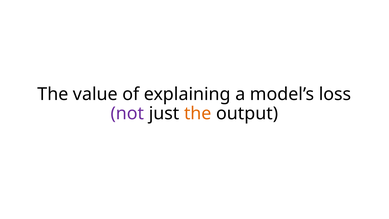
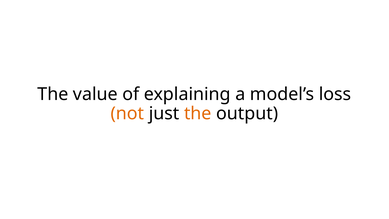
not colour: purple -> orange
